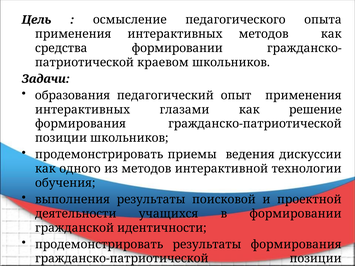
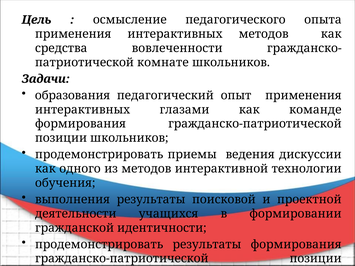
средства формировании: формировании -> вовлеченности
краевом: краевом -> комнате
решение: решение -> команде
